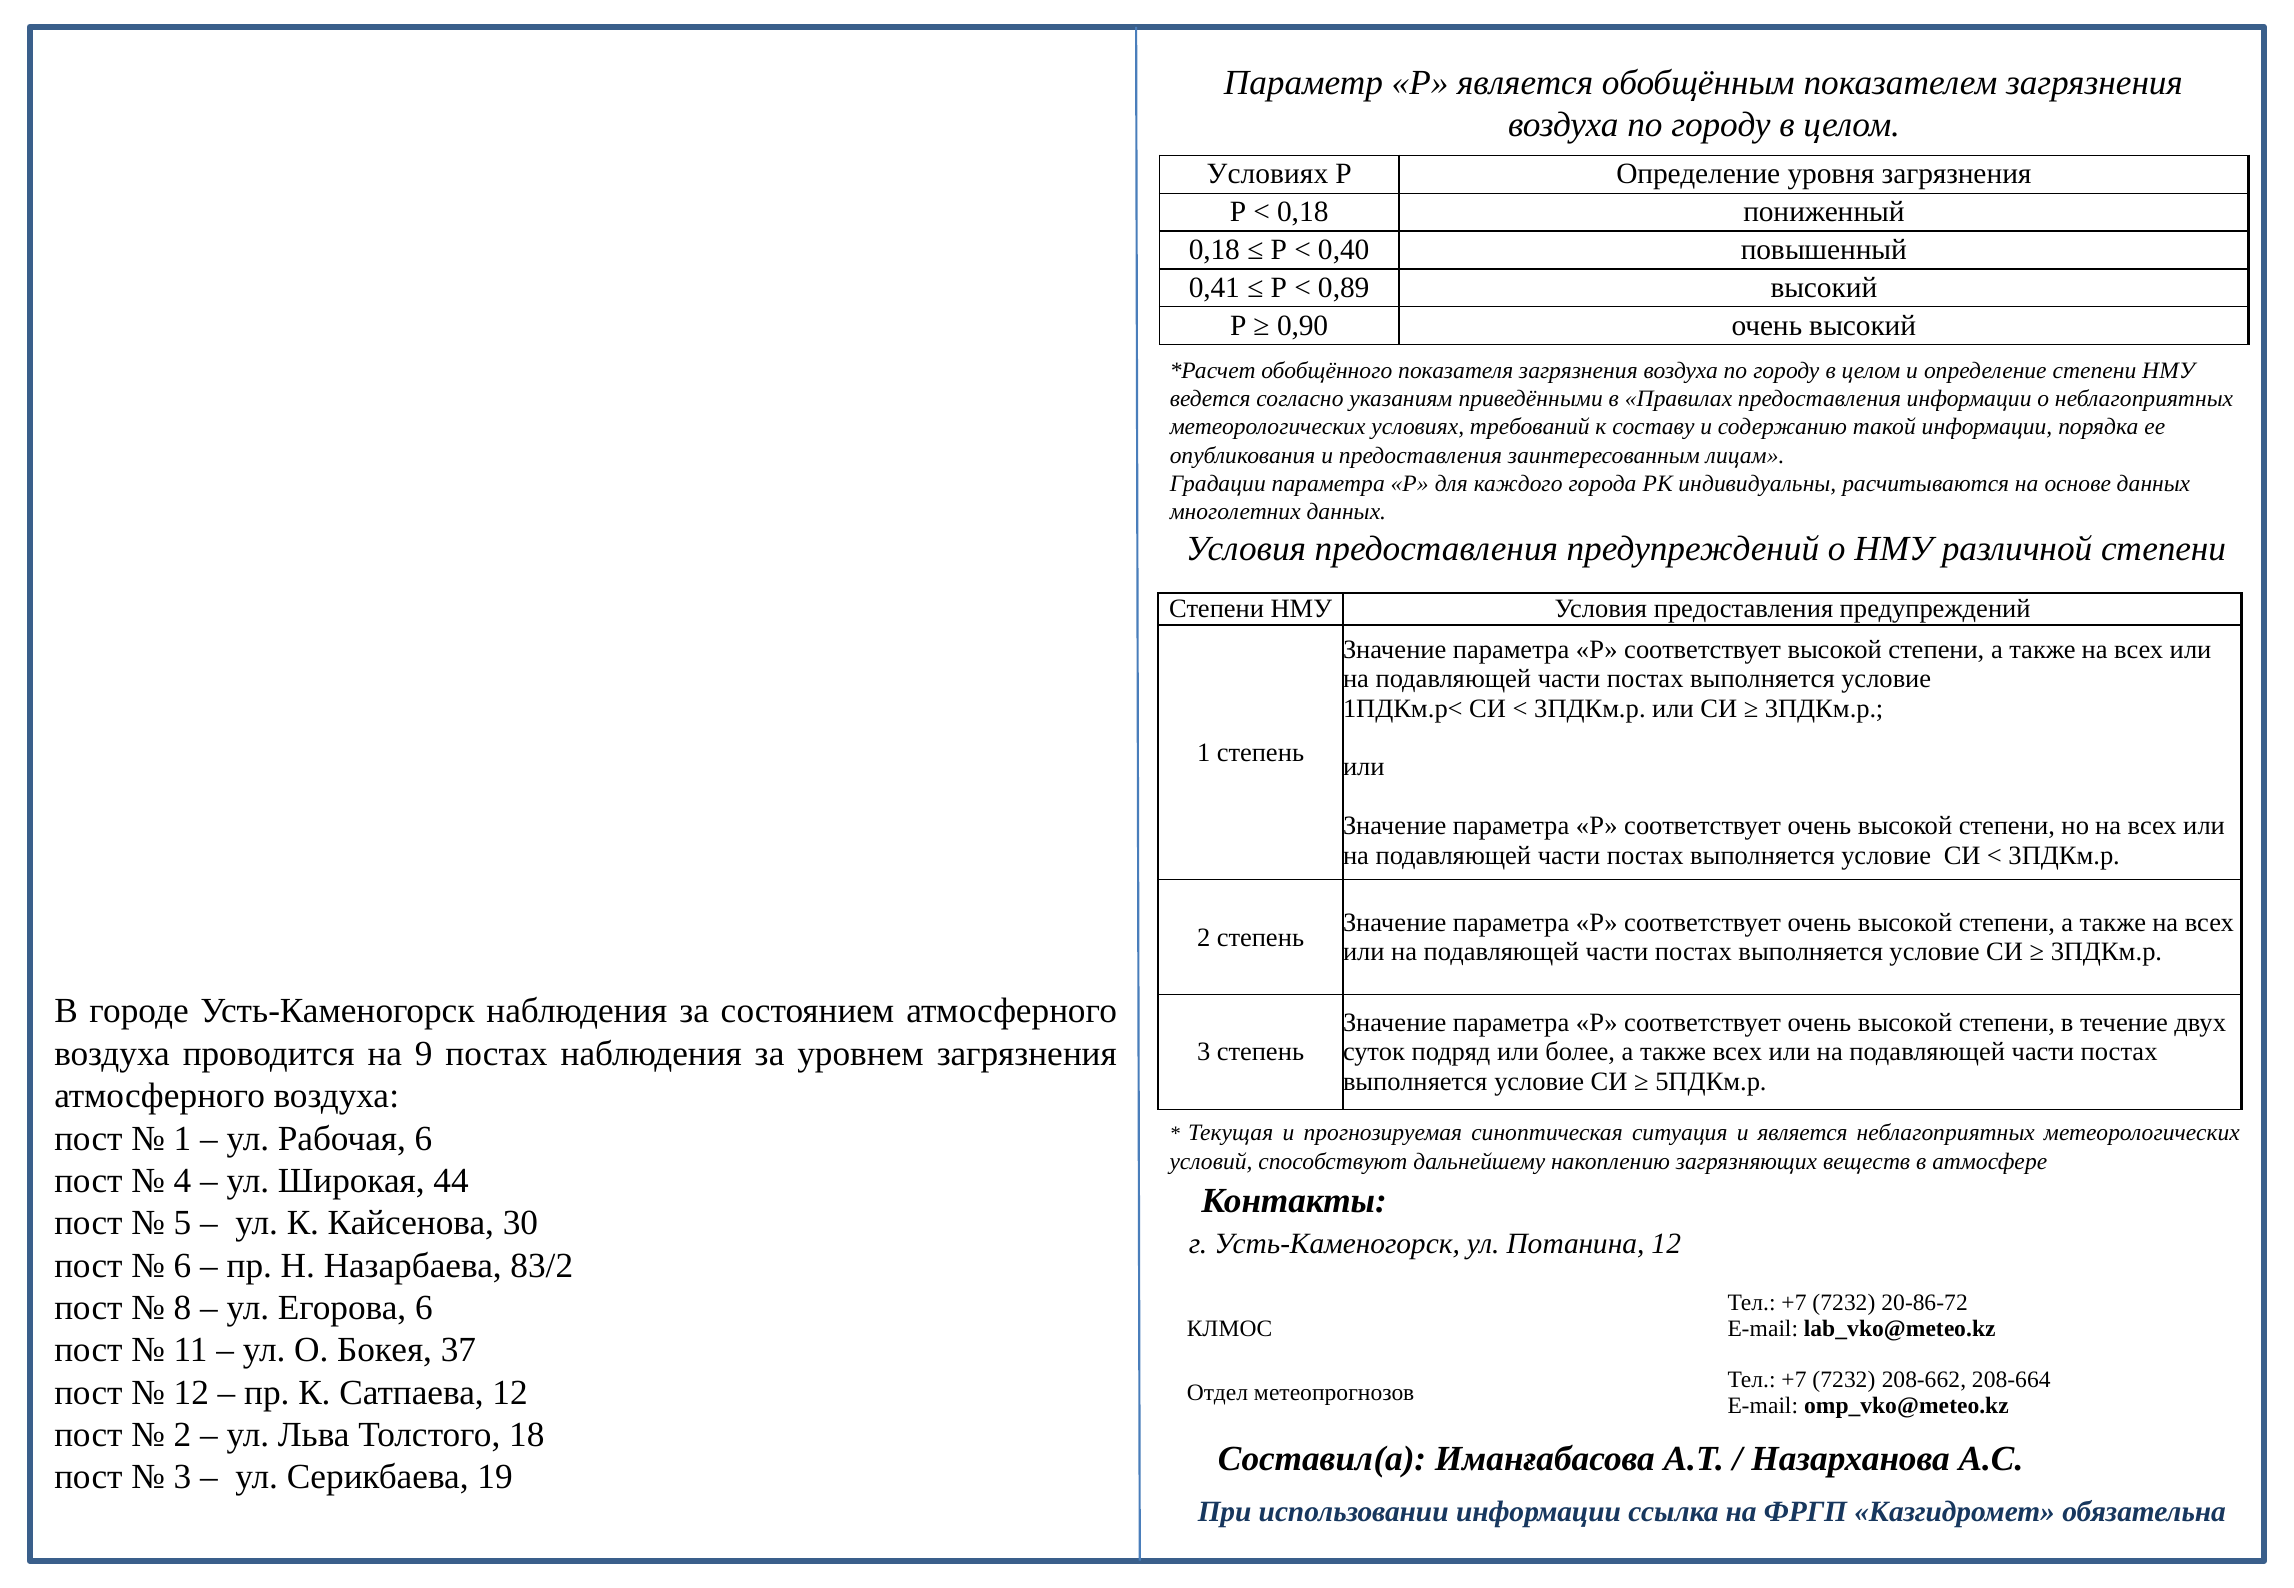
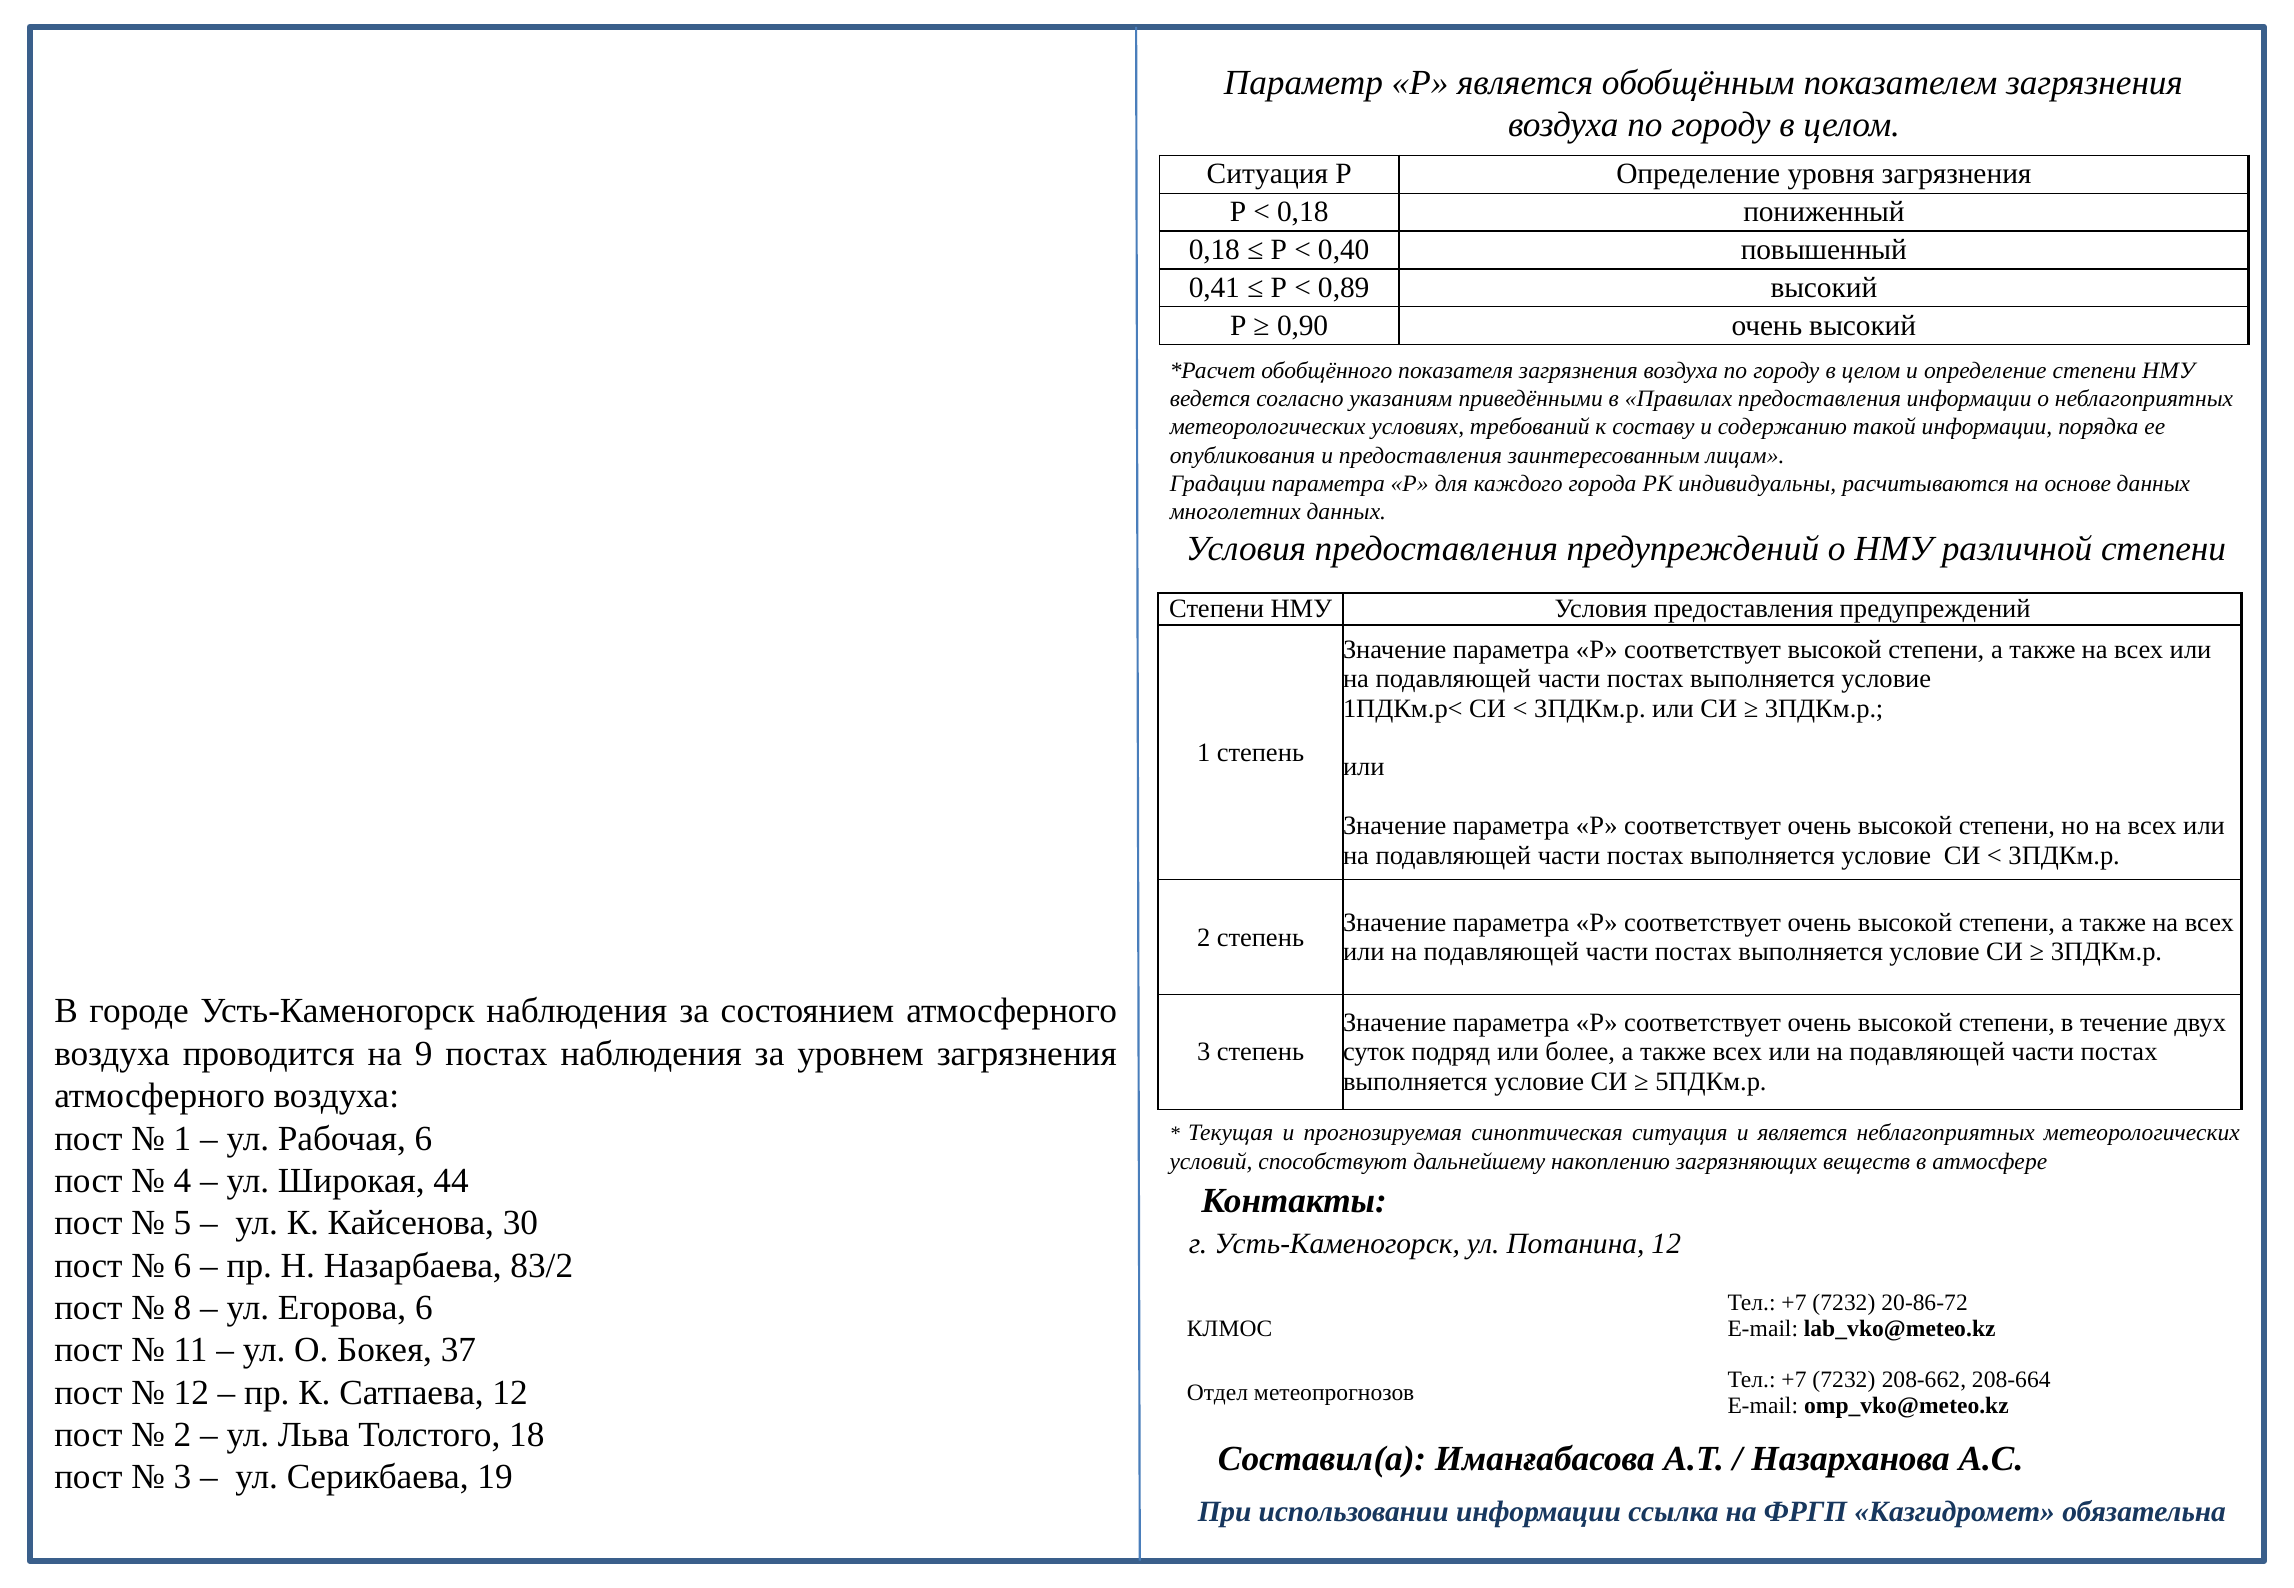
Условиях at (1267, 174): Условиях -> Ситуация
